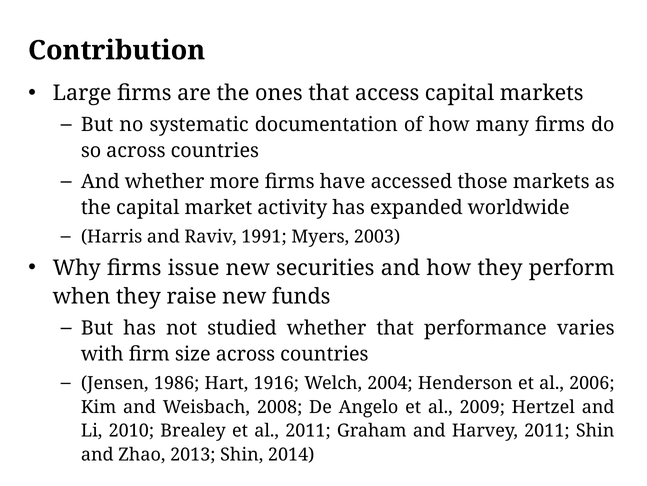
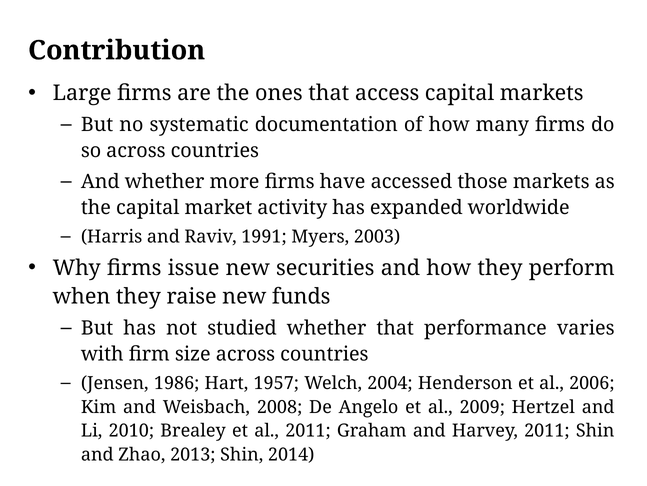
1916: 1916 -> 1957
